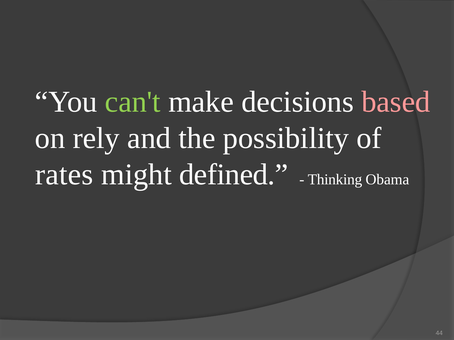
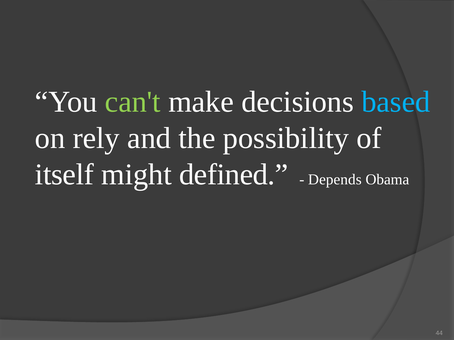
based colour: pink -> light blue
rates: rates -> itself
Thinking: Thinking -> Depends
